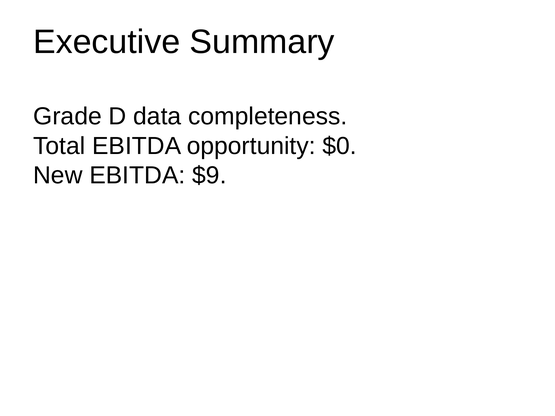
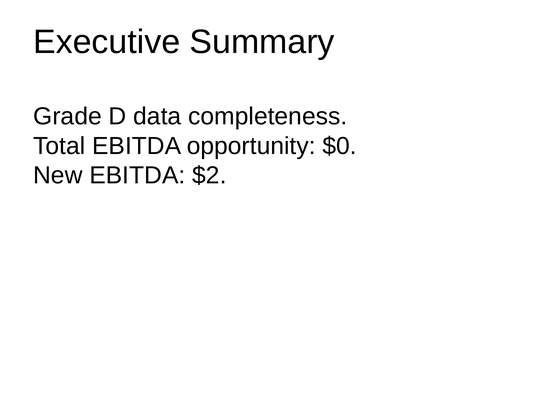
$9: $9 -> $2
